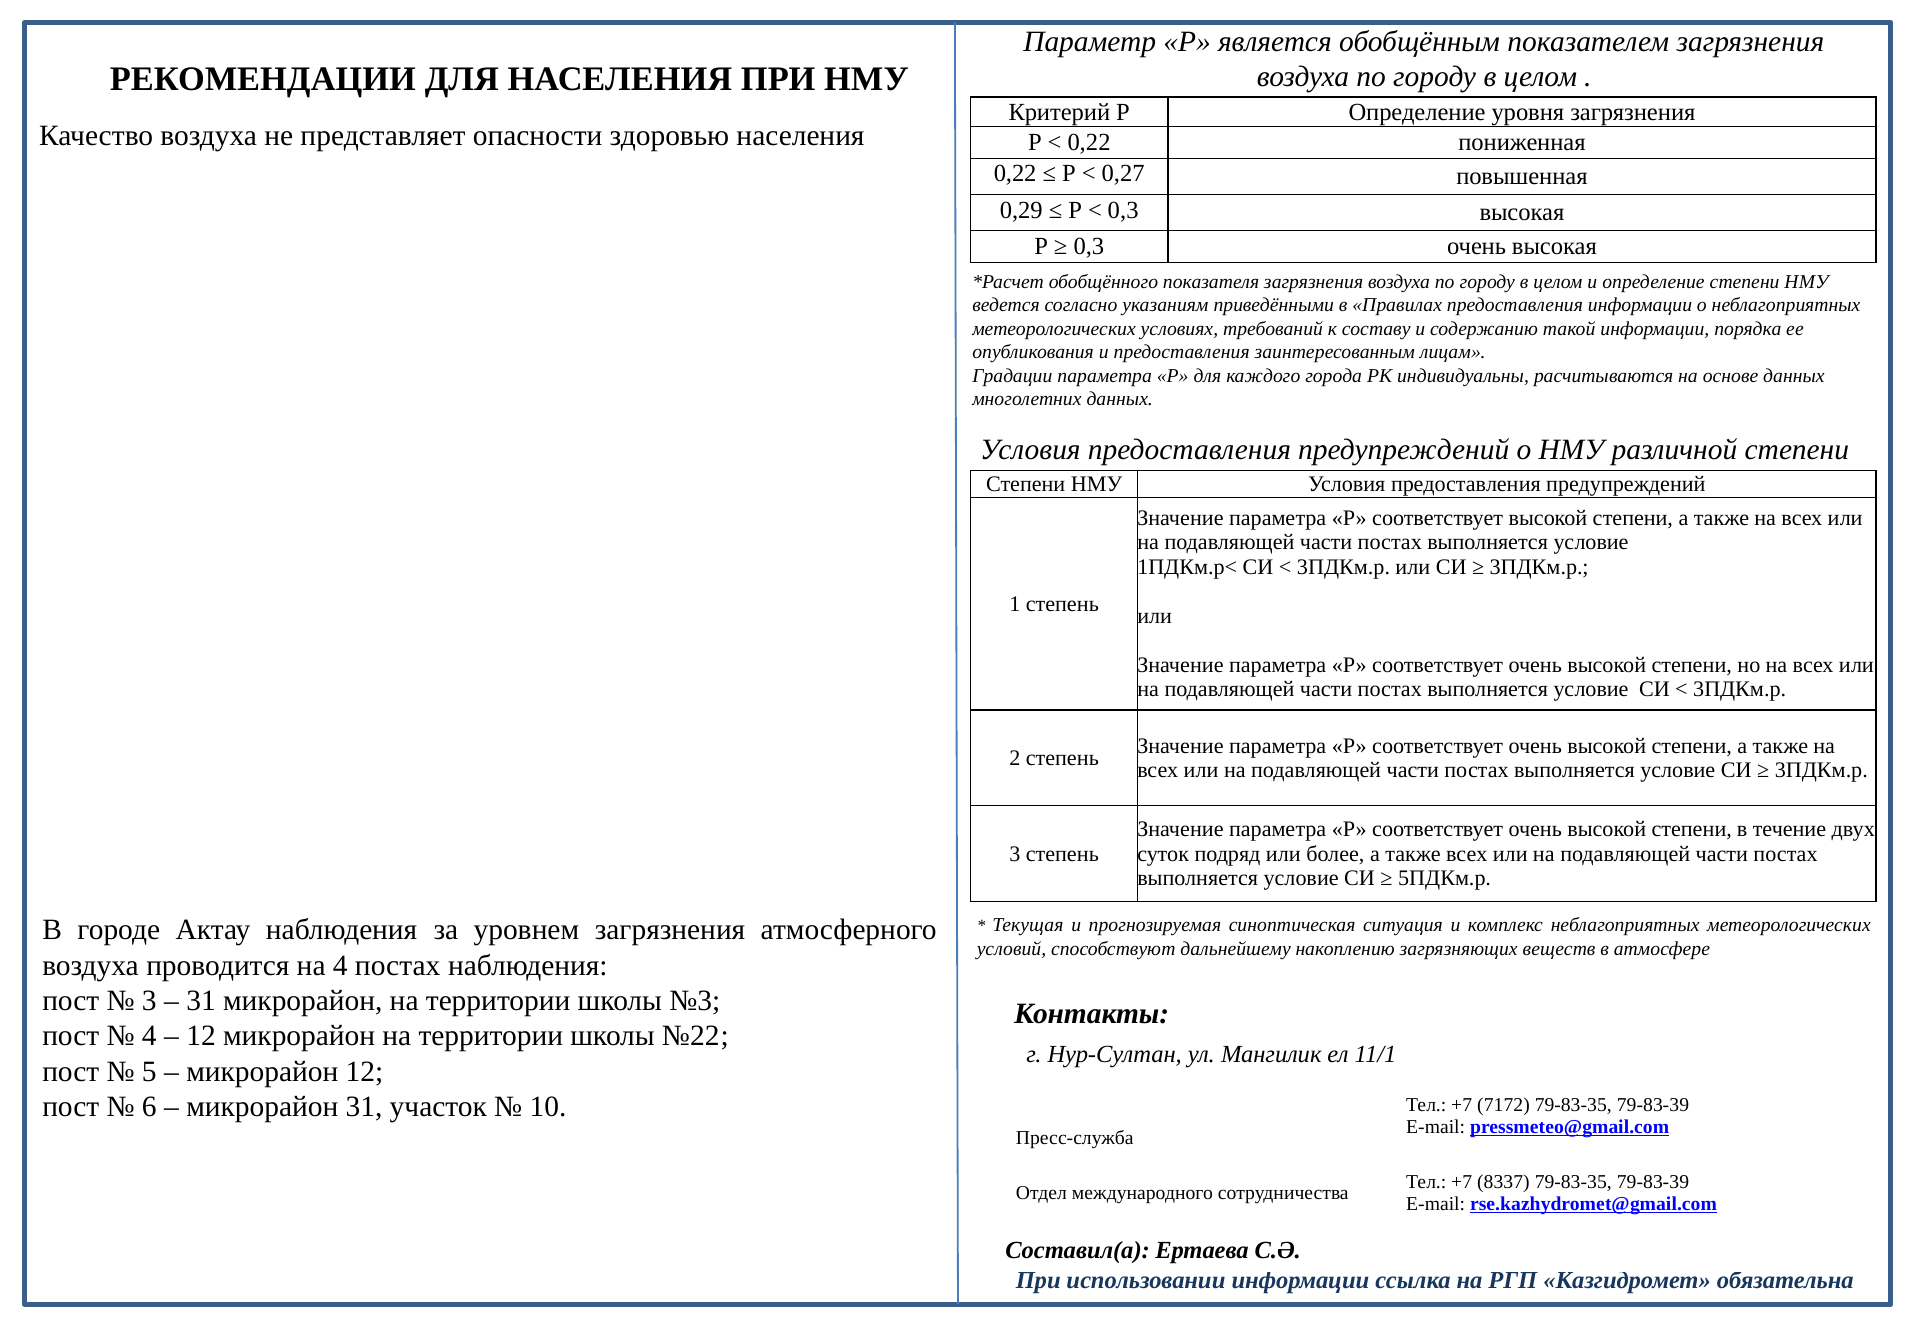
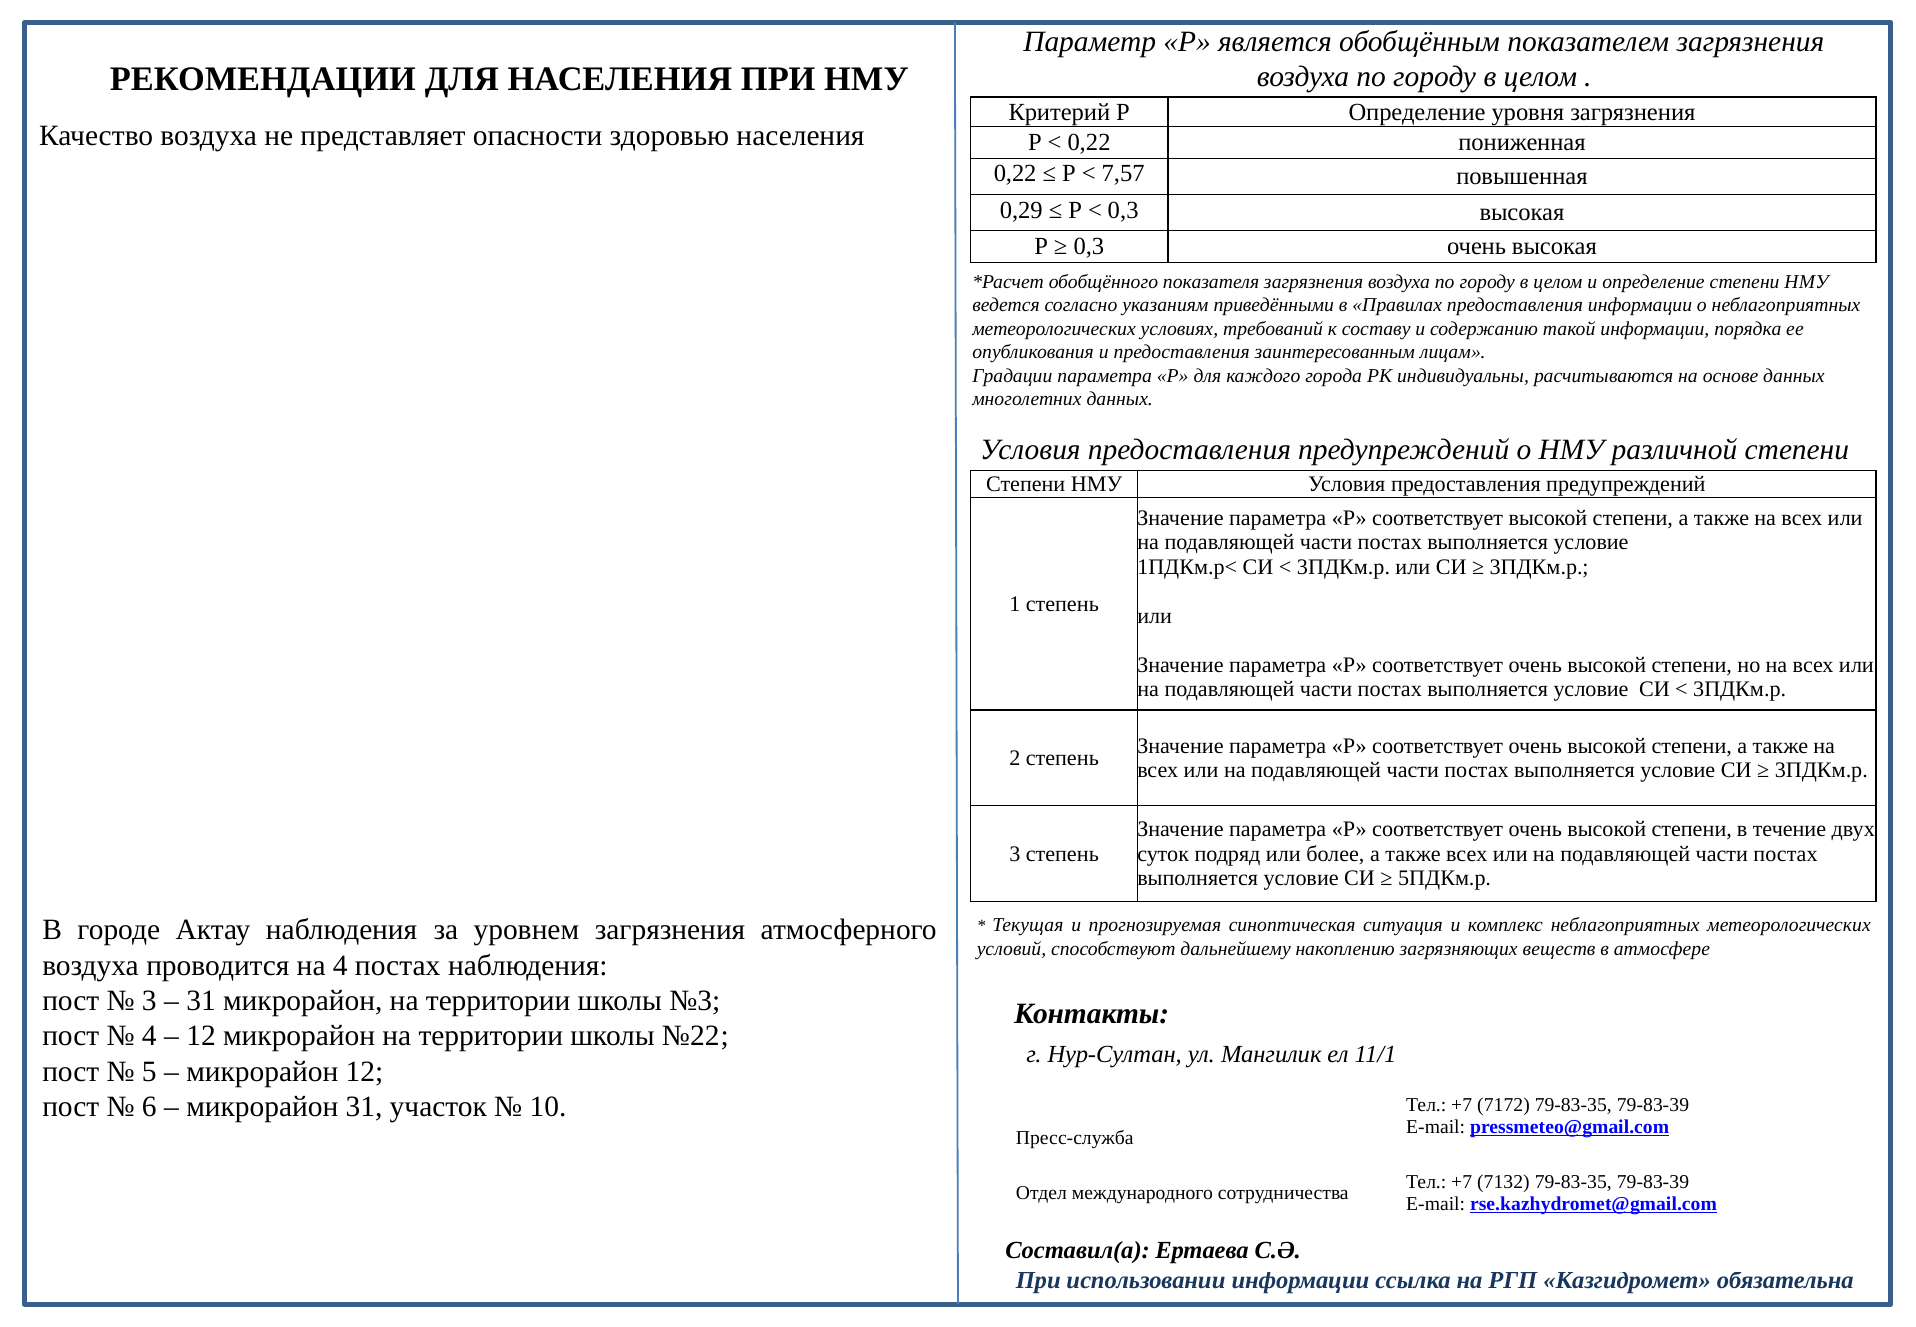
0,27: 0,27 -> 7,57
8337: 8337 -> 7132
